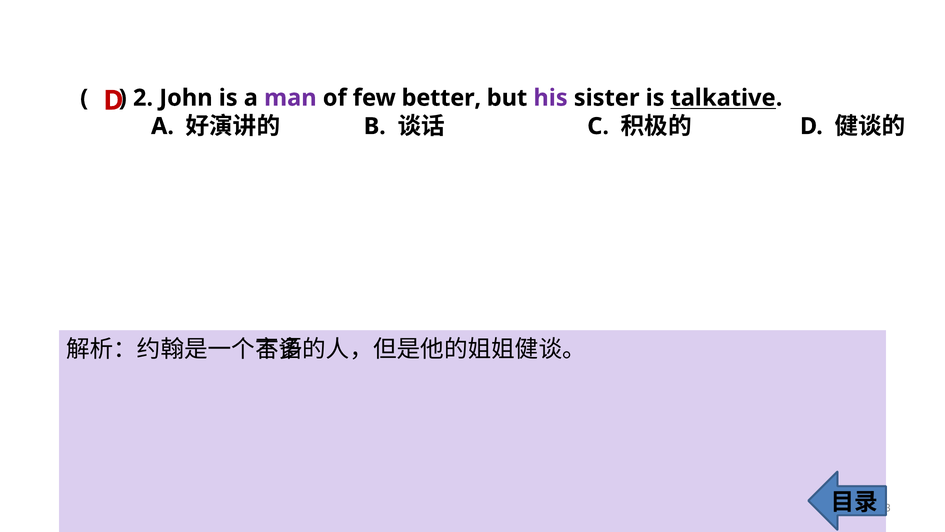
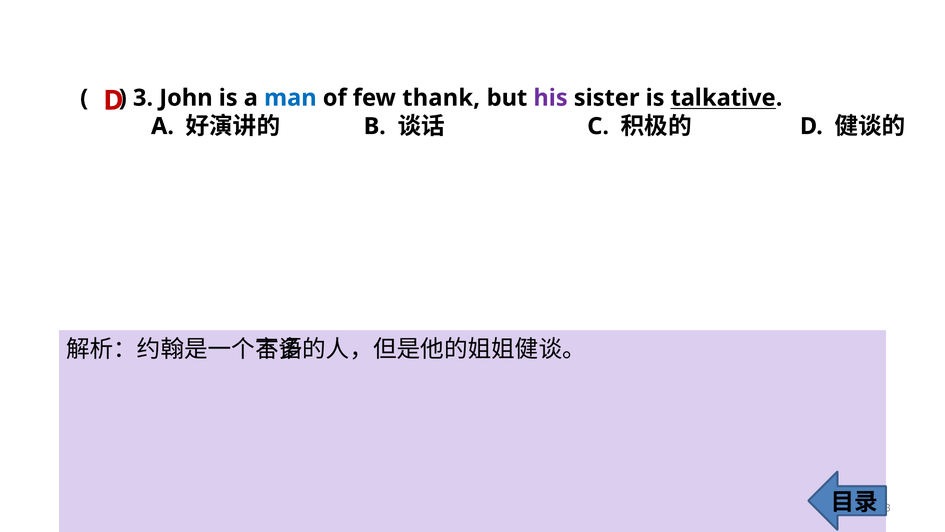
2: 2 -> 3
man colour: purple -> blue
better: better -> thank
